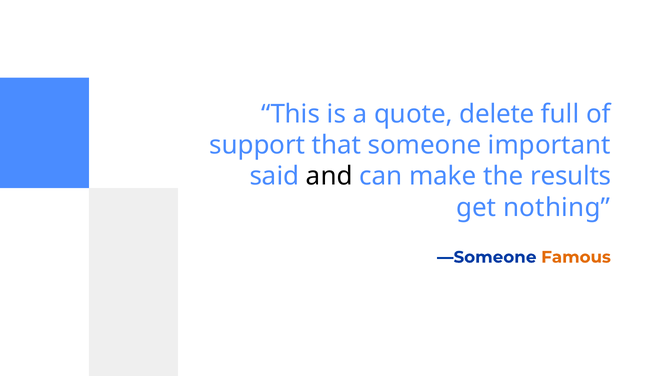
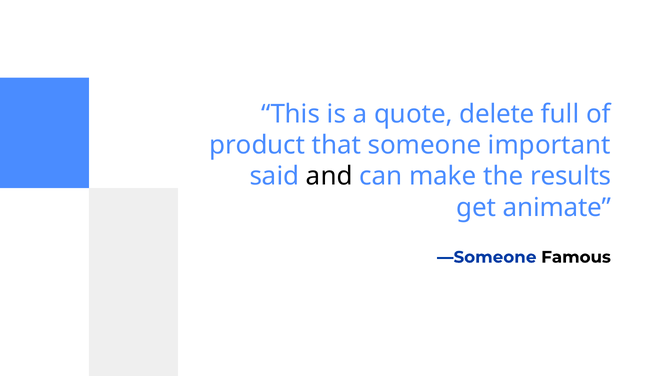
support: support -> product
nothing: nothing -> animate
Famous colour: orange -> black
